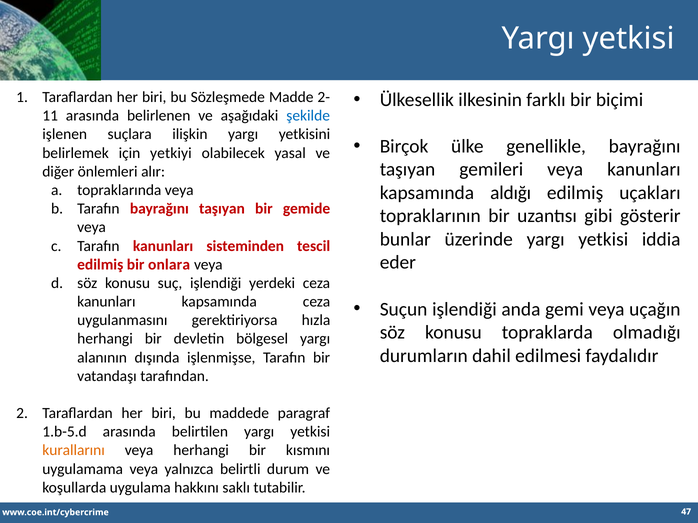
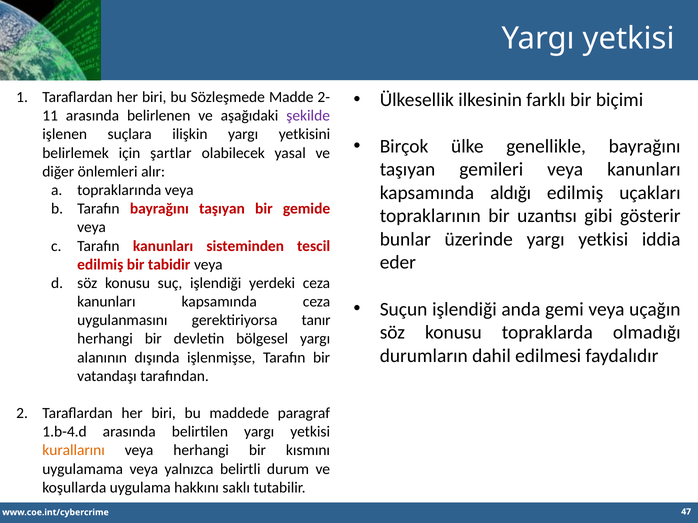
şekilde colour: blue -> purple
yetkiyi: yetkiyi -> şartlar
onlara: onlara -> tabidir
hızla: hızla -> tanır
1.b-5.d: 1.b-5.d -> 1.b-4.d
